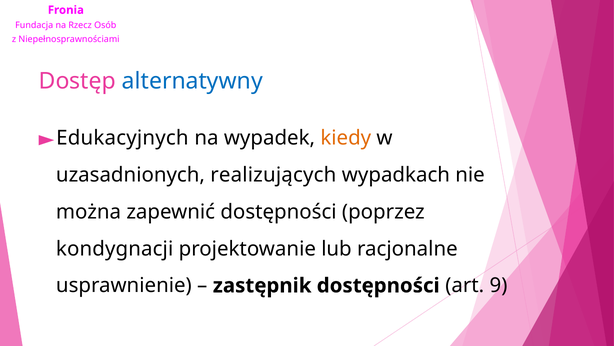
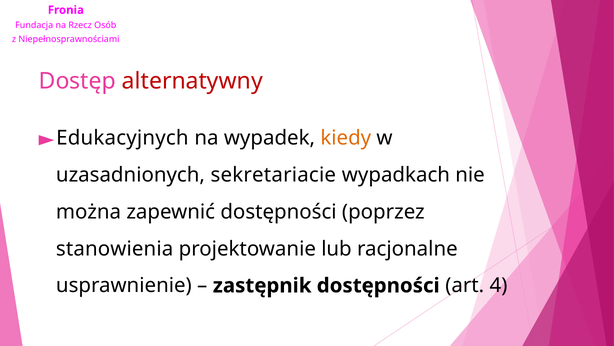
alternatywny colour: blue -> red
realizujących: realizujących -> sekretariacie
kondygnacji: kondygnacji -> stanowienia
9: 9 -> 4
